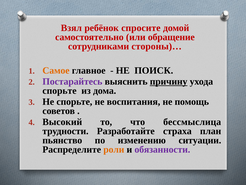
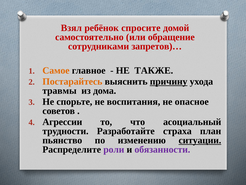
стороны)…: стороны)… -> запретов)…
ПОИСК: ПОИСК -> ТАКЖЕ
Постарайтесь colour: purple -> orange
спорьте at (59, 91): спорьте -> травмы
помощь: помощь -> опасное
Высокий: Высокий -> Агрессии
бессмыслица: бессмыслица -> асоциальный
ситуации underline: none -> present
роли colour: orange -> purple
